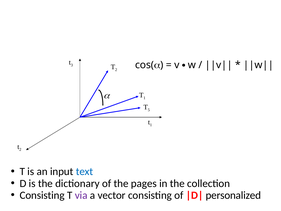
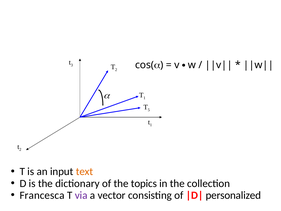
text colour: blue -> orange
pages: pages -> topics
Consisting at (42, 195): Consisting -> Francesca
